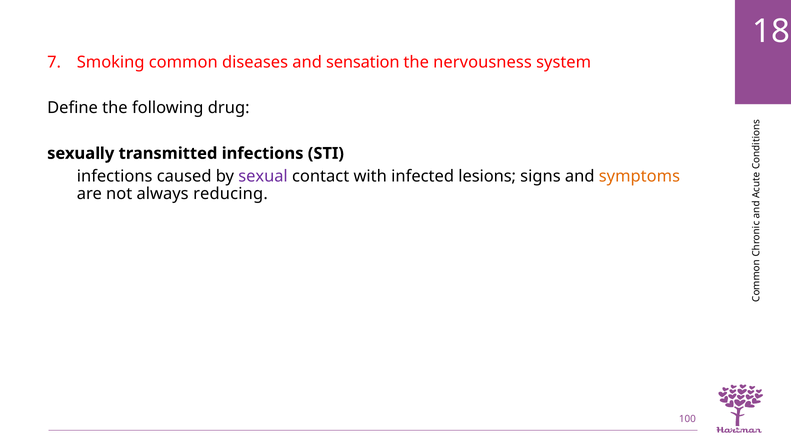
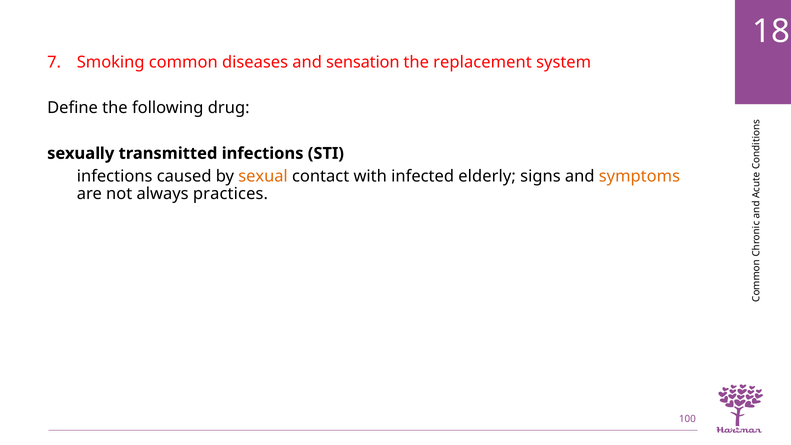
nervousness: nervousness -> replacement
sexual colour: purple -> orange
lesions: lesions -> elderly
reducing: reducing -> practices
